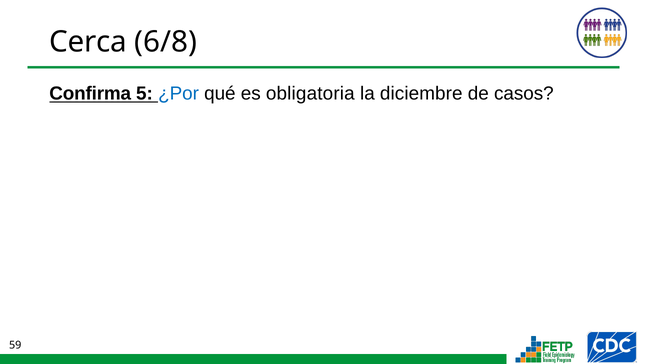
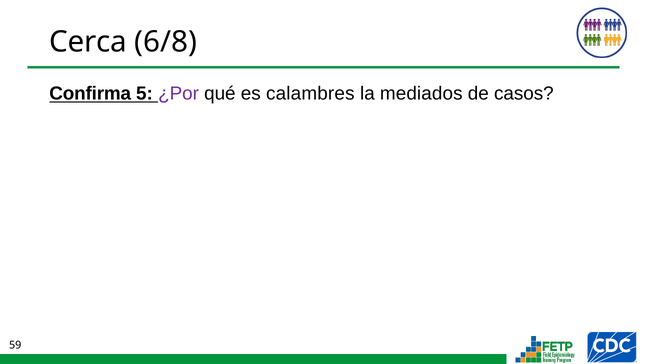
¿Por colour: blue -> purple
obligatoria: obligatoria -> calambres
diciembre: diciembre -> mediados
